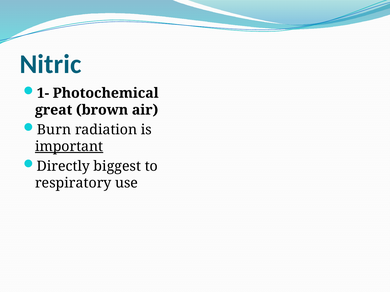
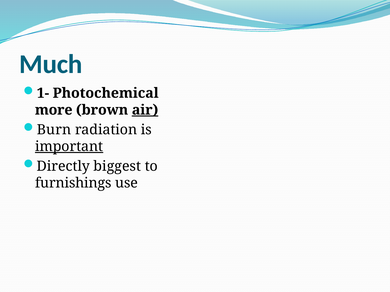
Nitric: Nitric -> Much
great: great -> more
air underline: none -> present
respiratory: respiratory -> furnishings
